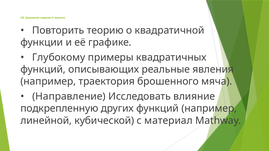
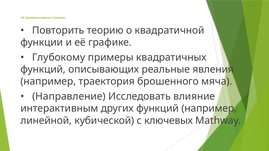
подкрепленную: подкрепленную -> интерактивным
материал: материал -> ключевых
